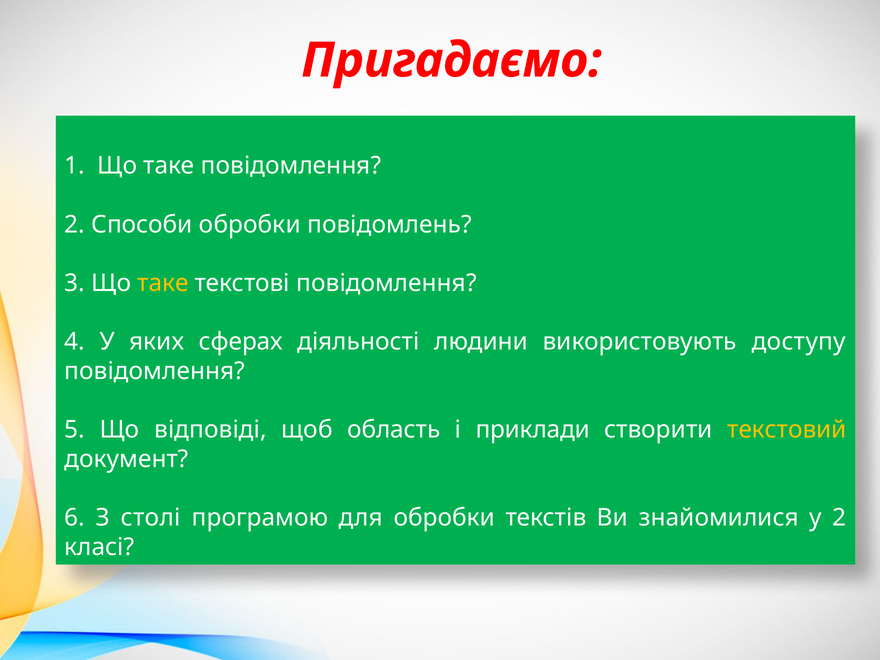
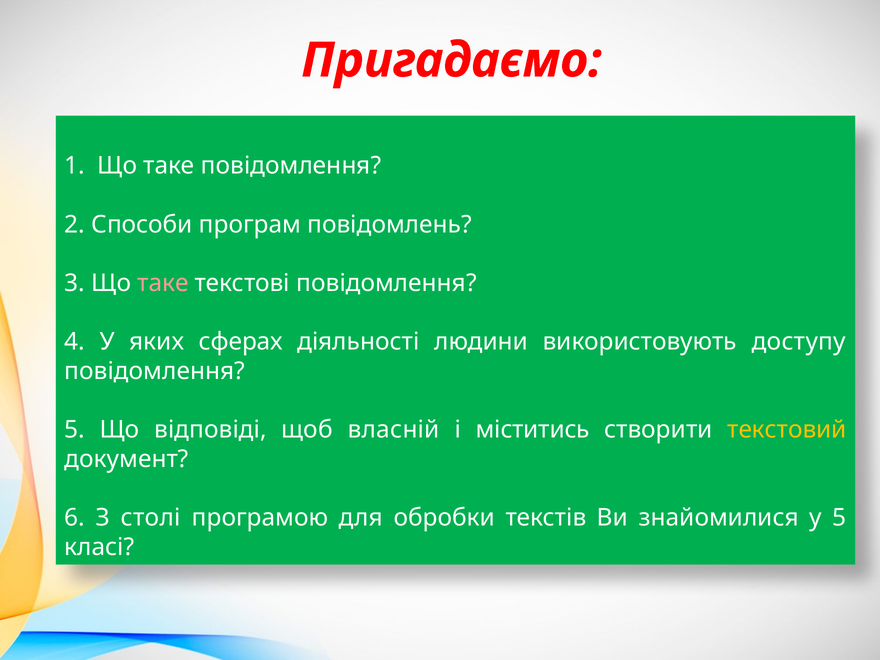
Способи обробки: обробки -> програм
таке at (163, 283) colour: yellow -> pink
область: область -> власній
приклади: приклади -> міститись
у 2: 2 -> 5
